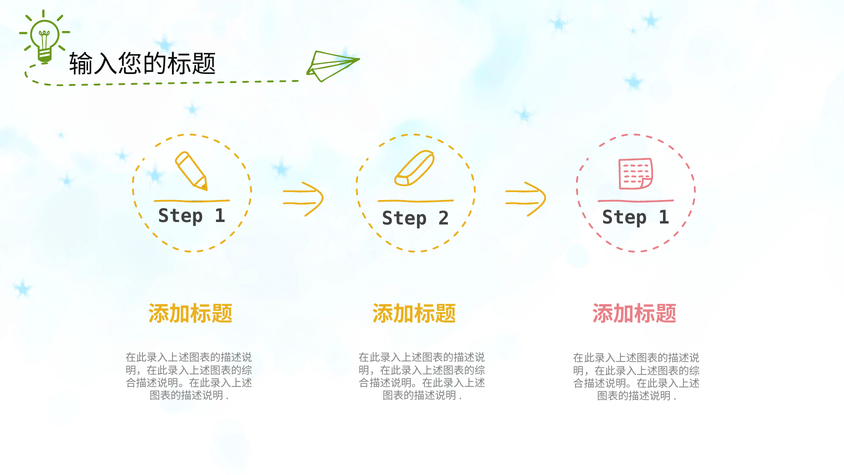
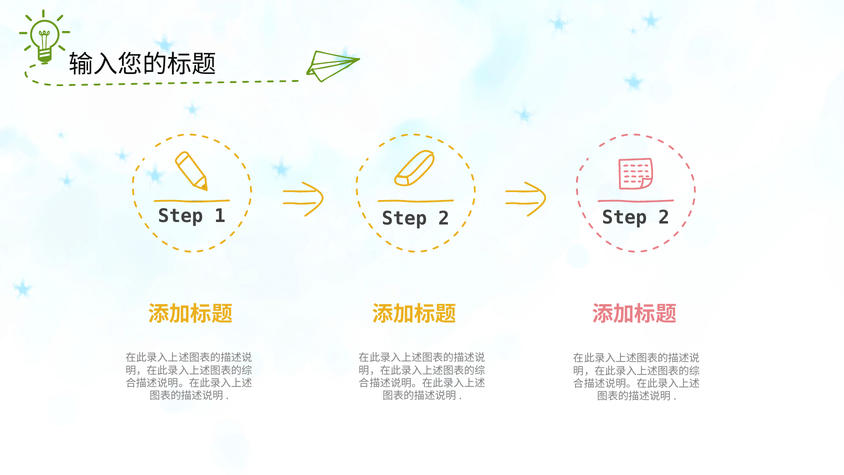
2 Step 1: 1 -> 2
